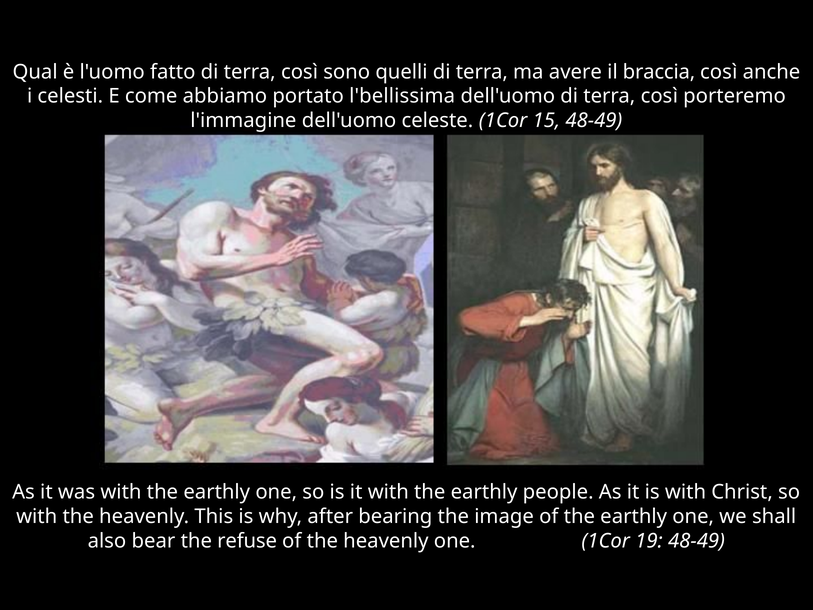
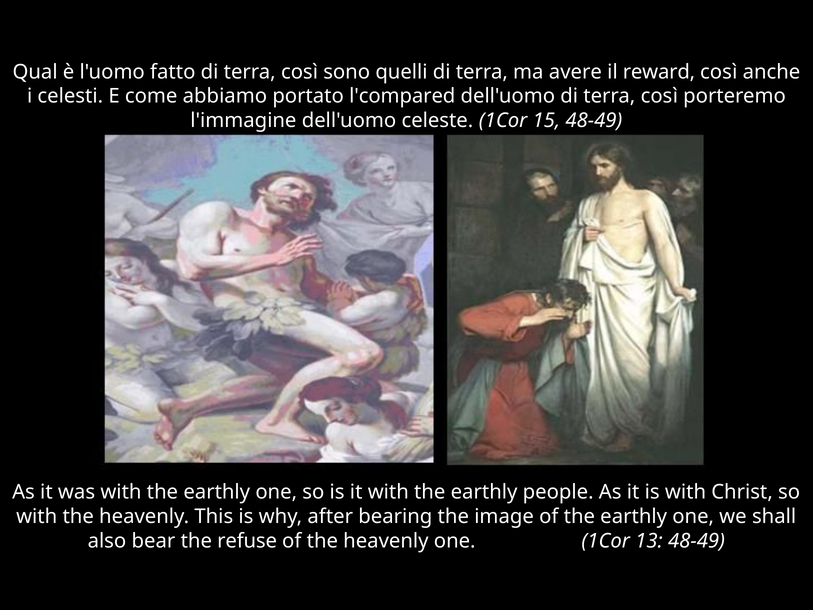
braccia: braccia -> reward
l'bellissima: l'bellissima -> l'compared
19: 19 -> 13
